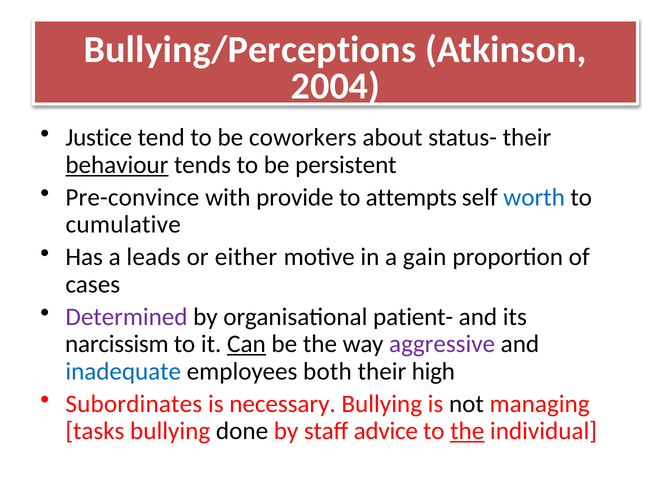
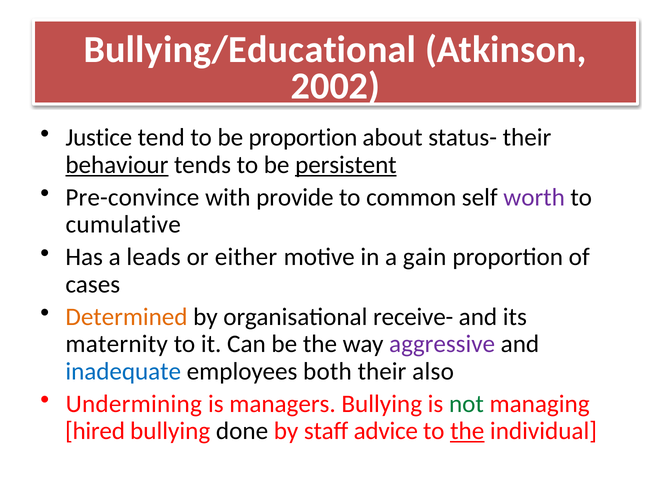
Bullying/Perceptions: Bullying/Perceptions -> Bullying/Educational
2004: 2004 -> 2002
be coworkers: coworkers -> proportion
persistent underline: none -> present
attempts: attempts -> common
worth colour: blue -> purple
Determined colour: purple -> orange
patient-: patient- -> receive-
narcissism: narcissism -> maternity
Can underline: present -> none
high: high -> also
Subordinates: Subordinates -> Undermining
necessary: necessary -> managers
not colour: black -> green
tasks: tasks -> hired
